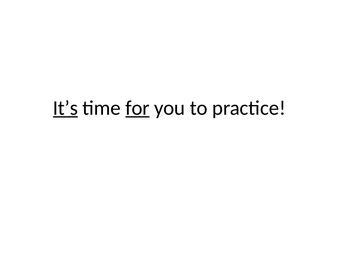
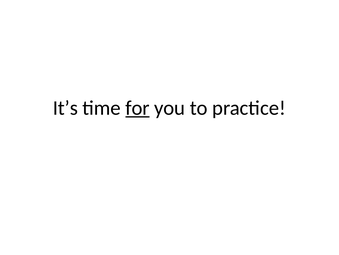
It’s underline: present -> none
